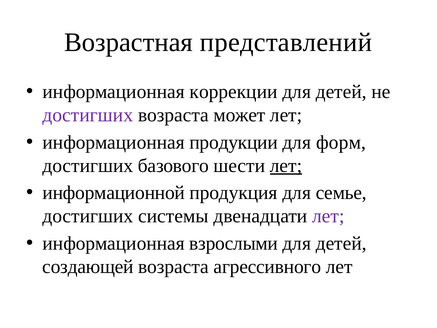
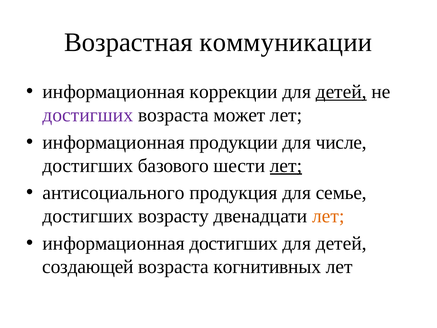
представлений: представлений -> коммуникации
детей at (341, 92) underline: none -> present
форм: форм -> числе
информационной: информационной -> антисоциального
системы: системы -> возрасту
лет at (328, 216) colour: purple -> orange
информационная взрослыми: взрослыми -> достигших
агрессивного: агрессивного -> когнитивных
